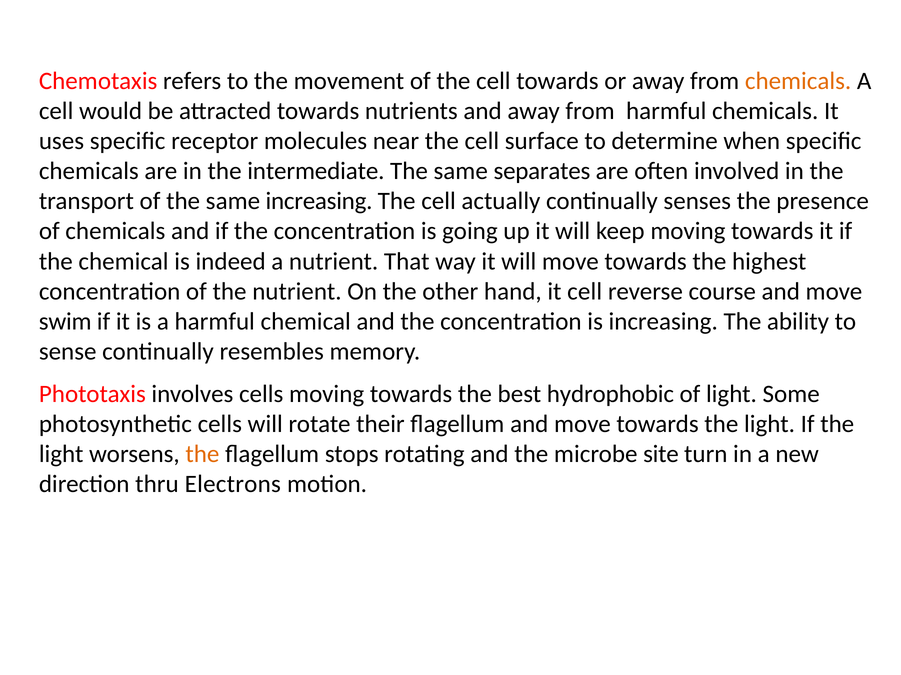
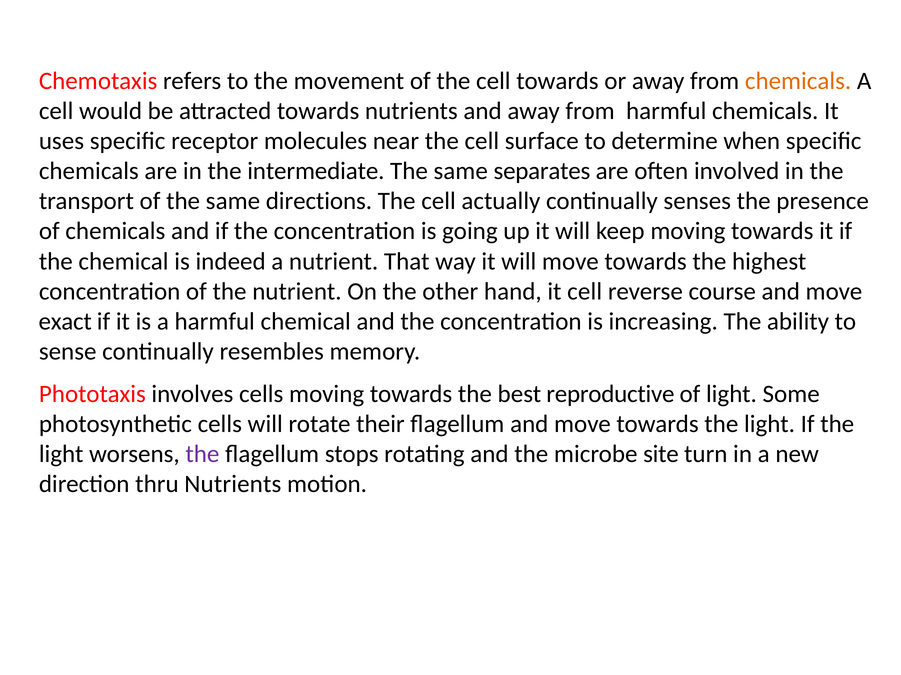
same increasing: increasing -> directions
swim: swim -> exact
hydrophobic: hydrophobic -> reproductive
the at (202, 454) colour: orange -> purple
thru Electrons: Electrons -> Nutrients
